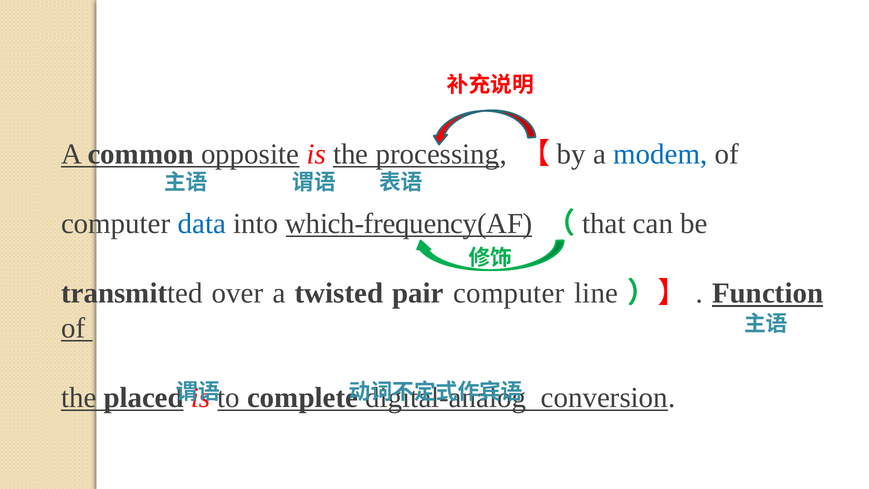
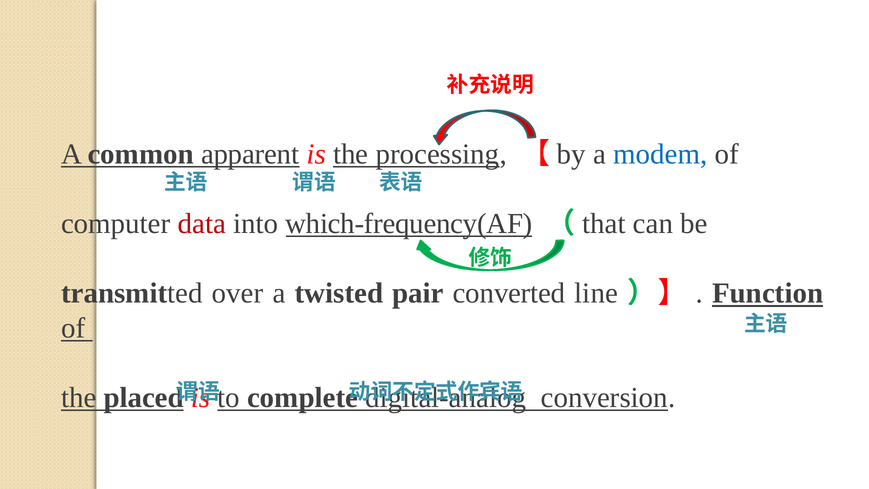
opposite: opposite -> apparent
data colour: blue -> red
pair computer: computer -> converted
